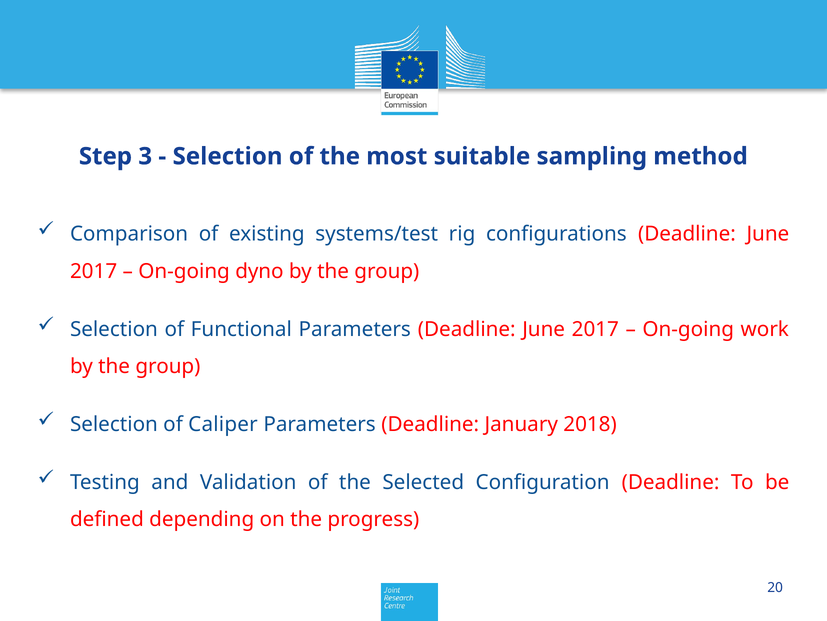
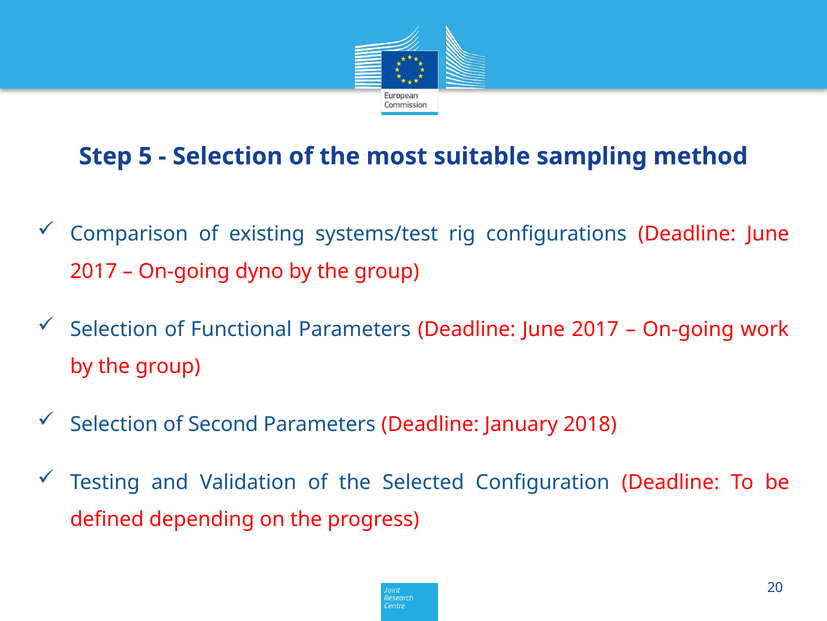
3: 3 -> 5
Caliper: Caliper -> Second
